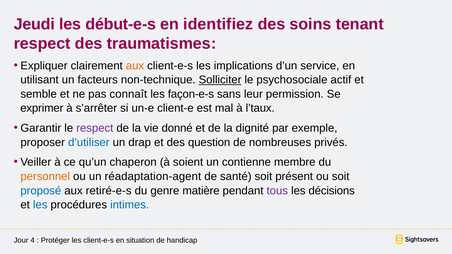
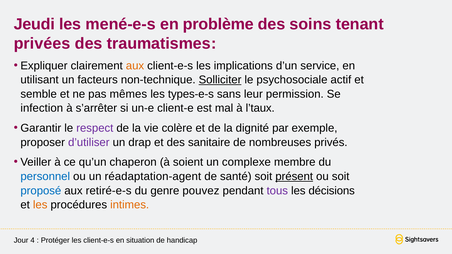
début-e-s: début-e-s -> mené-e-s
identifiez: identifiez -> problème
respect at (42, 43): respect -> privées
connaît: connaît -> mêmes
façon-e-s: façon-e-s -> types-e-s
exprimer: exprimer -> infection
donné: donné -> colère
d’utiliser colour: blue -> purple
question: question -> sanitaire
contienne: contienne -> complexe
personnel colour: orange -> blue
présent underline: none -> present
matière: matière -> pouvez
les at (40, 205) colour: blue -> orange
intimes colour: blue -> orange
